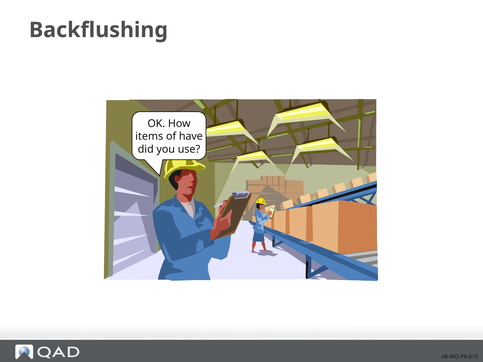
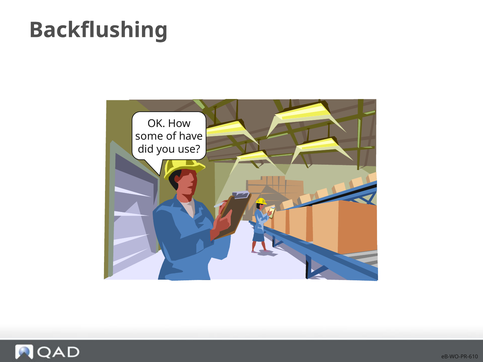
items: items -> some
